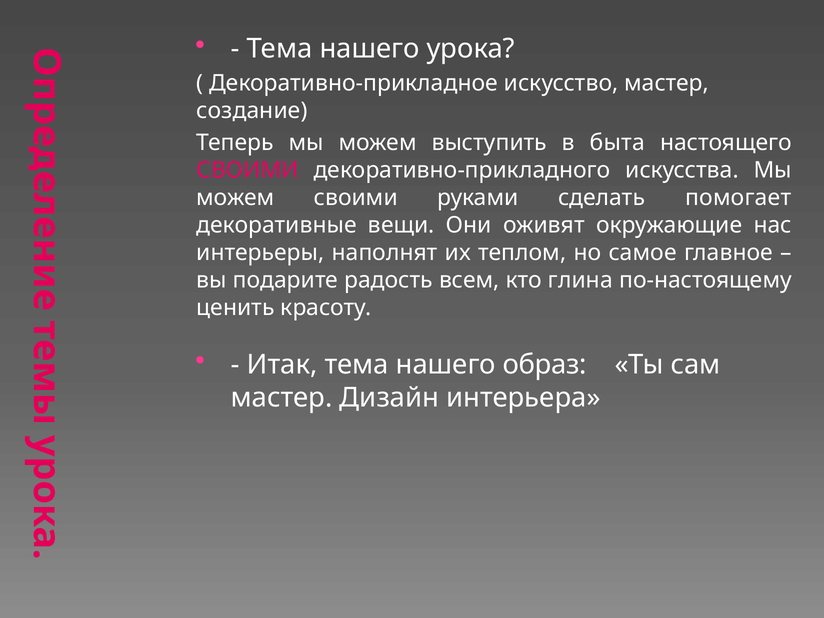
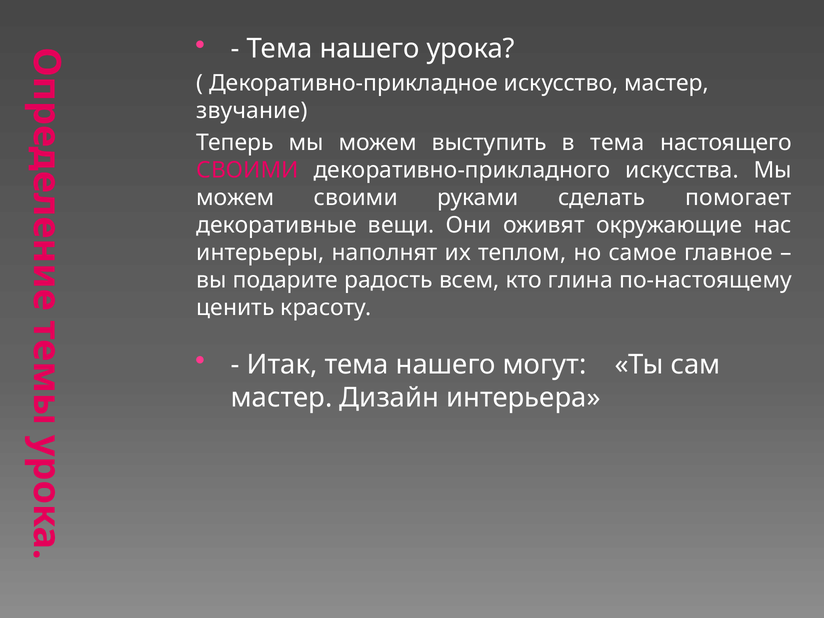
создание: создание -> звучание
в быта: быта -> тема
образ: образ -> могут
